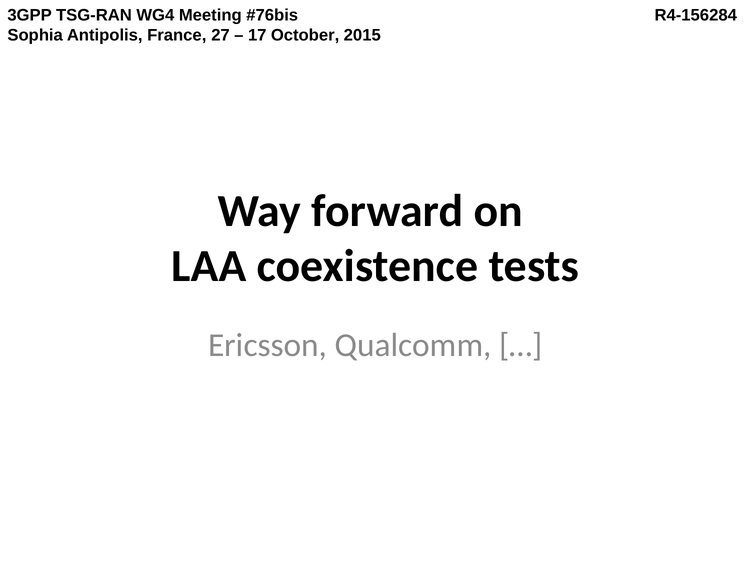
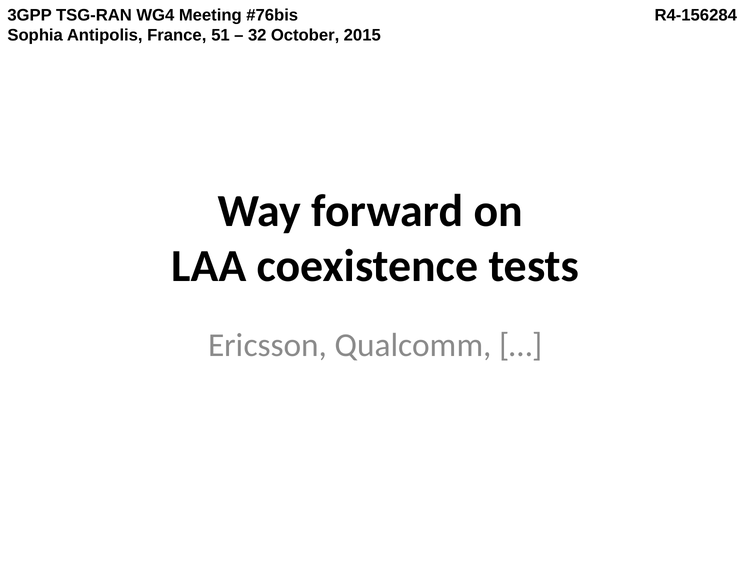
27: 27 -> 51
17: 17 -> 32
